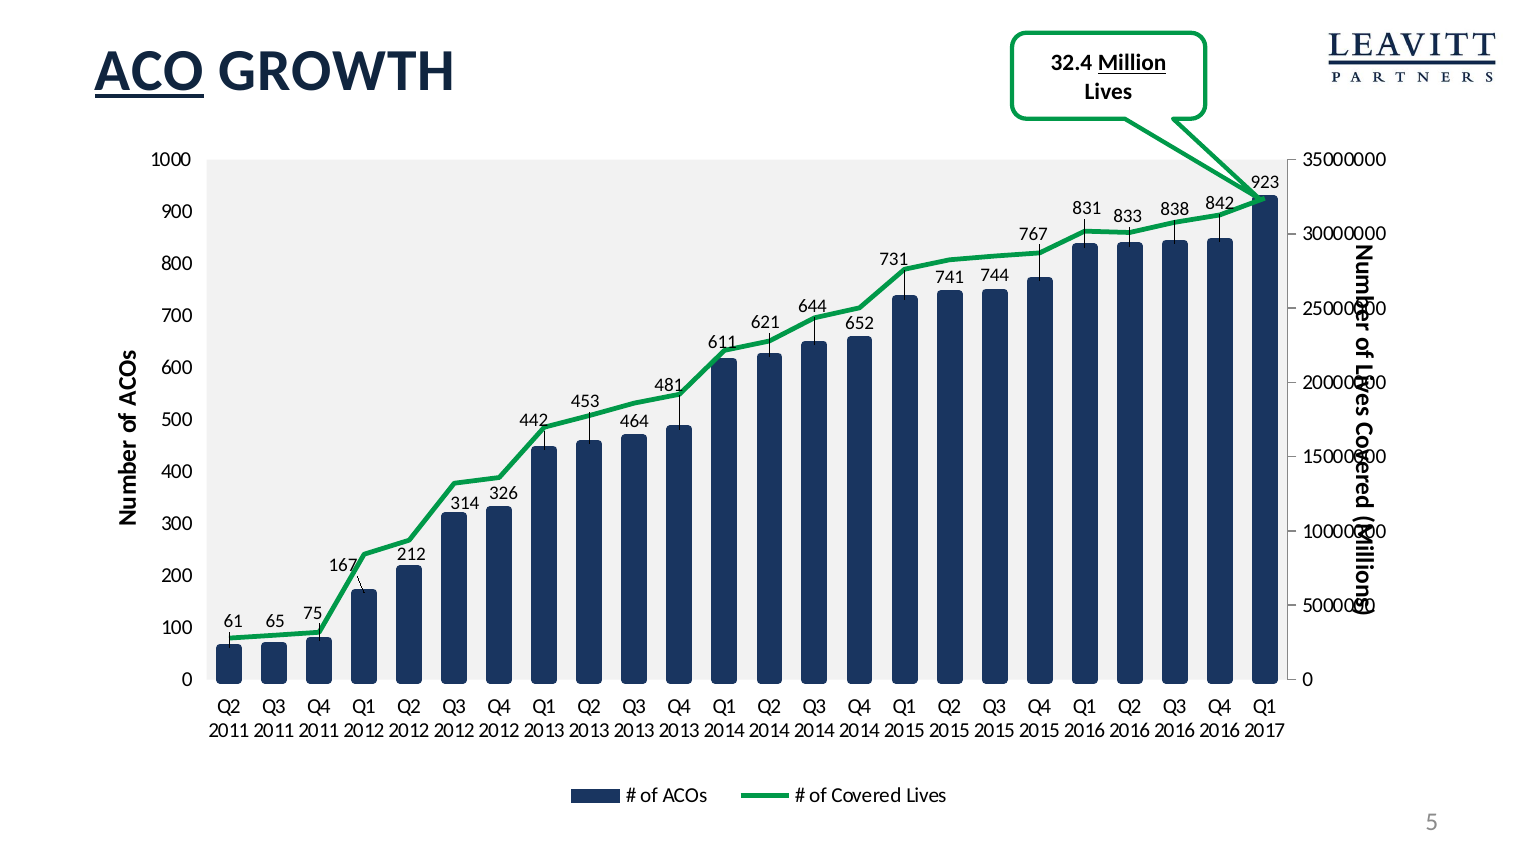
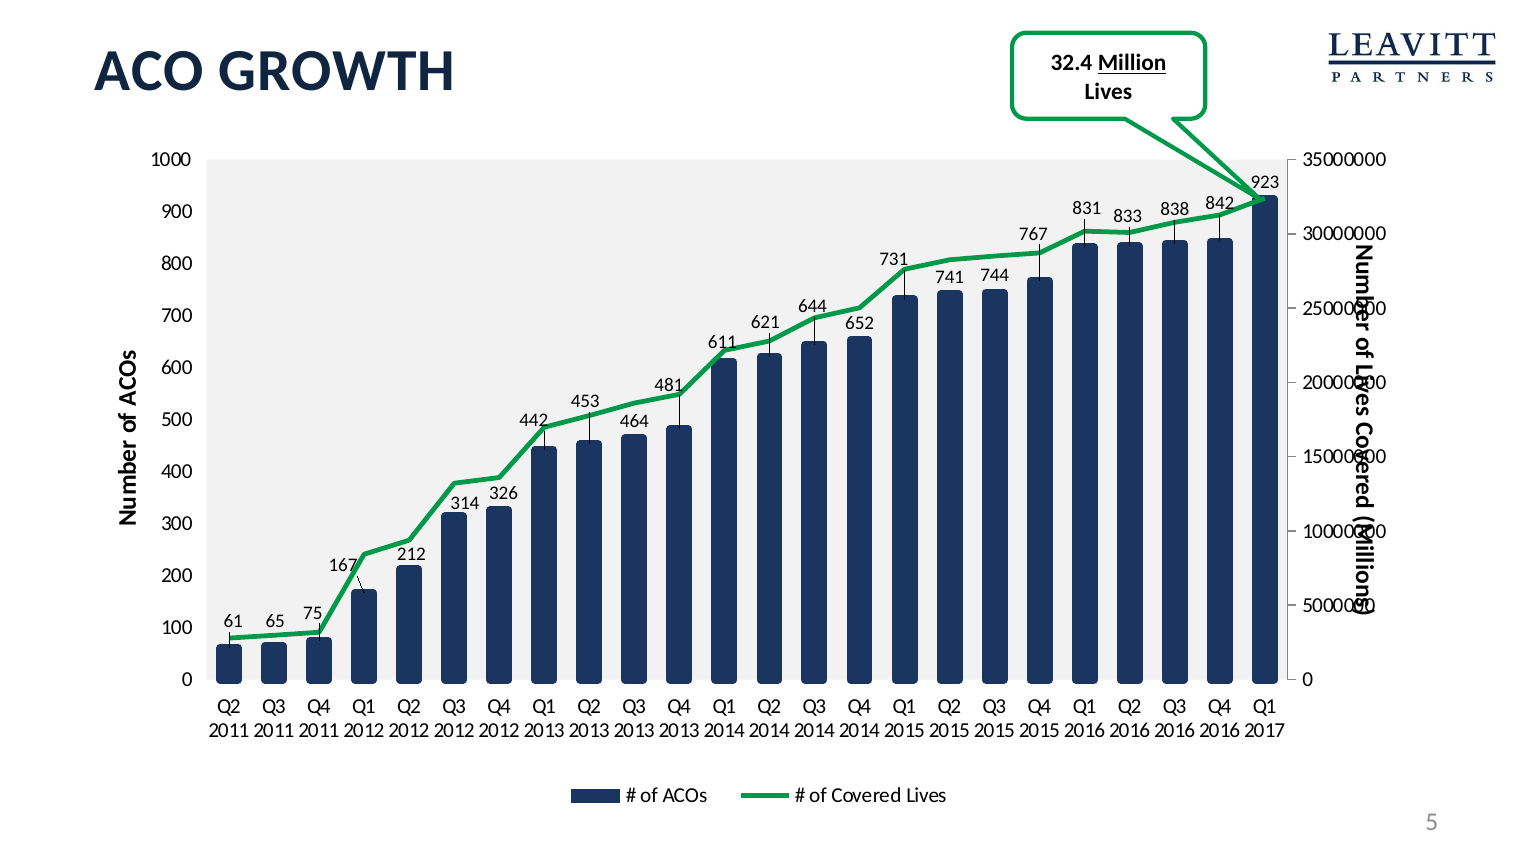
ACO underline: present -> none
